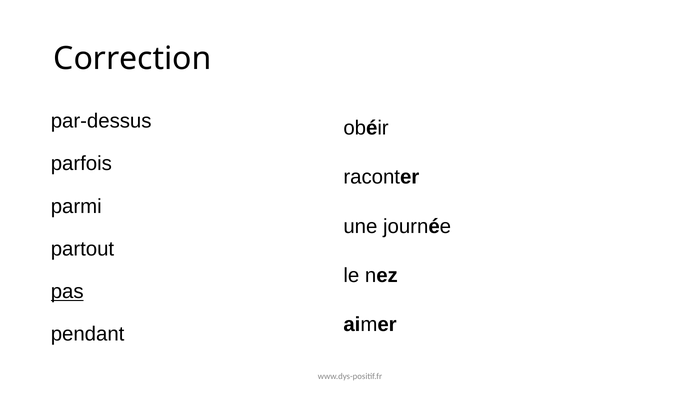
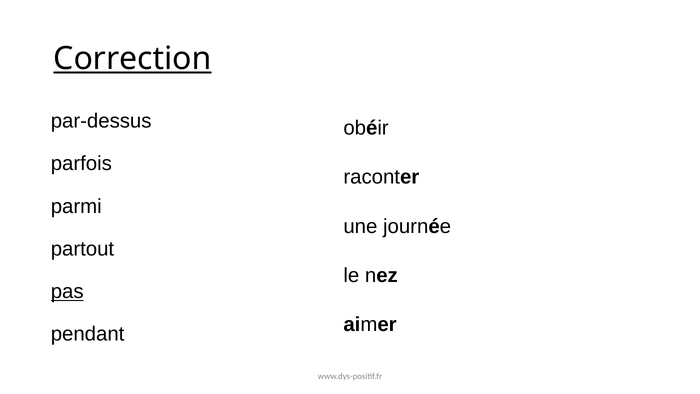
Correction underline: none -> present
